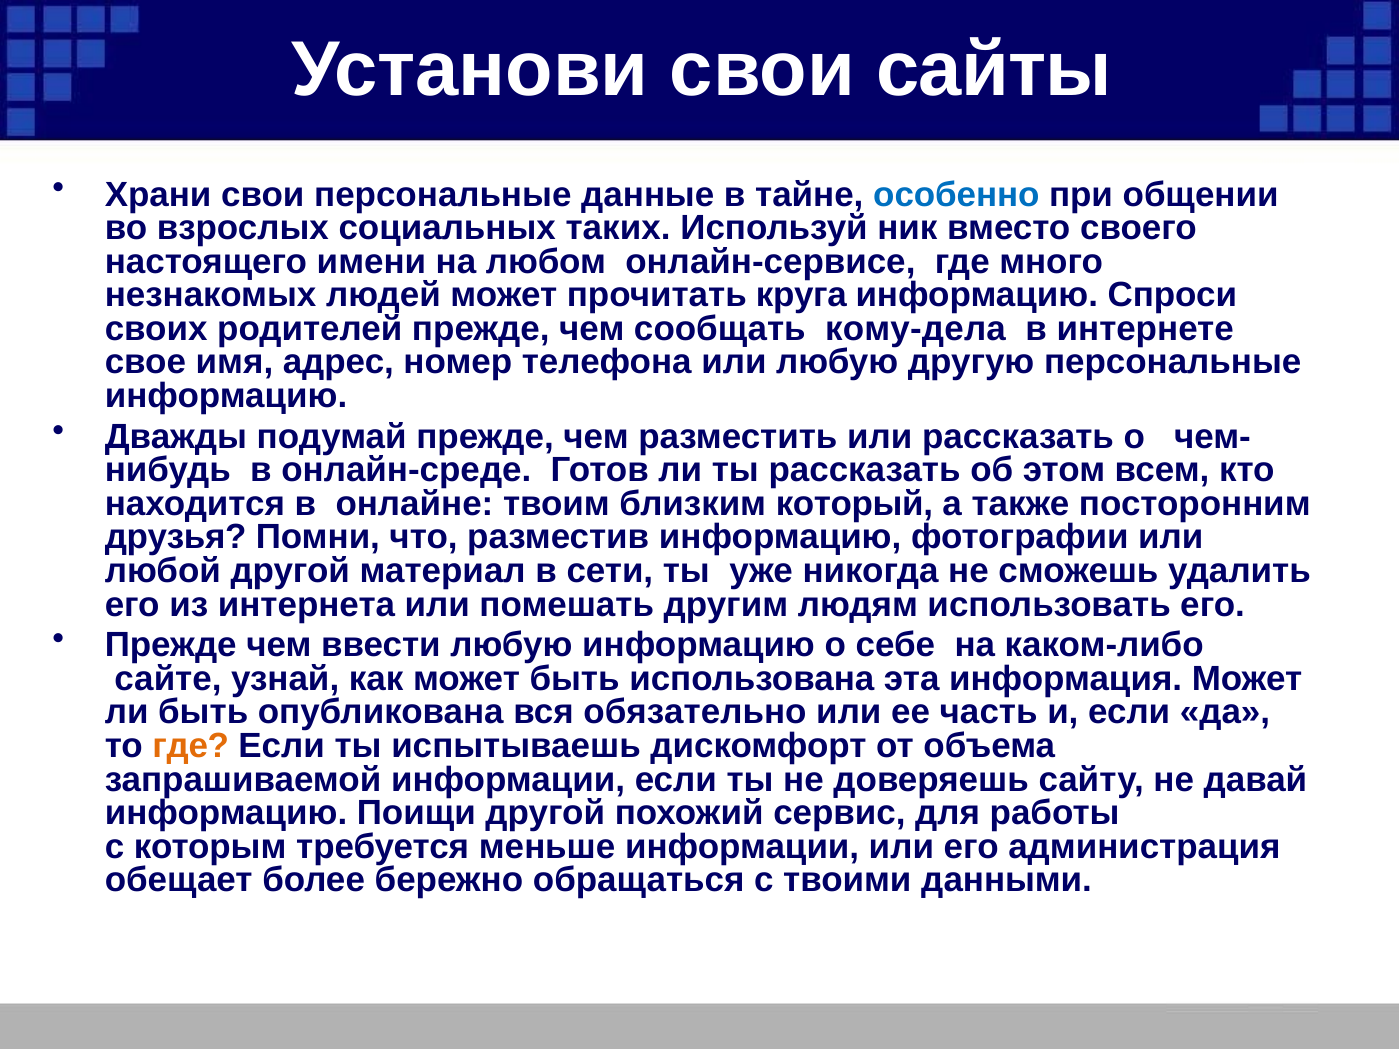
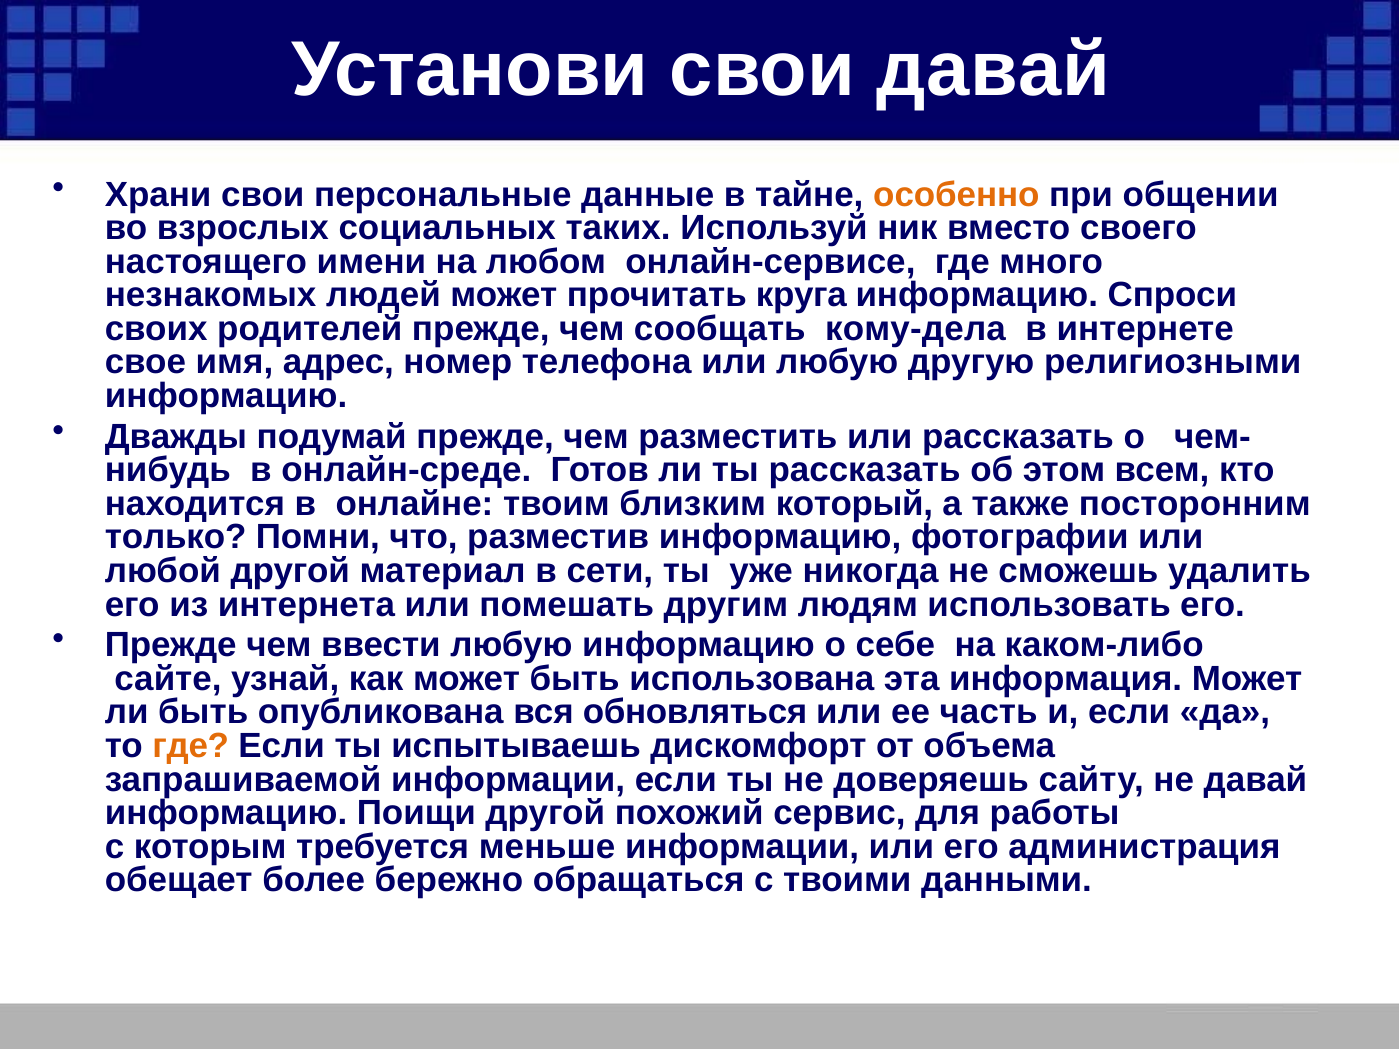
свои сайты: сайты -> давай
особенно colour: blue -> orange
другую персональные: персональные -> религиозными
друзья: друзья -> только
обязательно: обязательно -> обновляться
